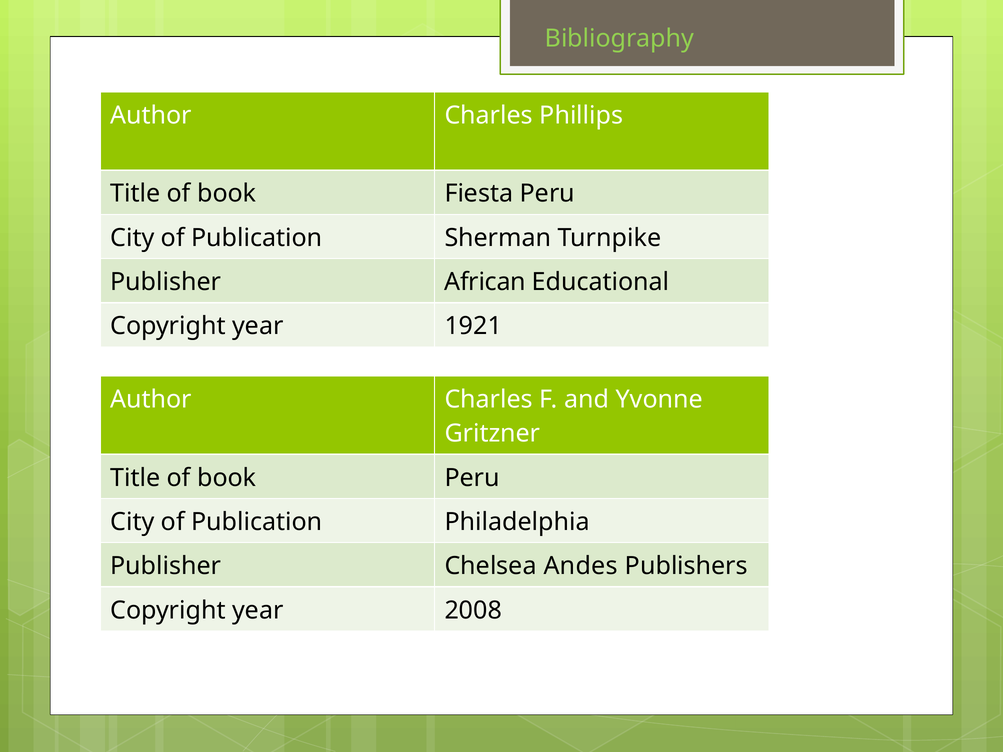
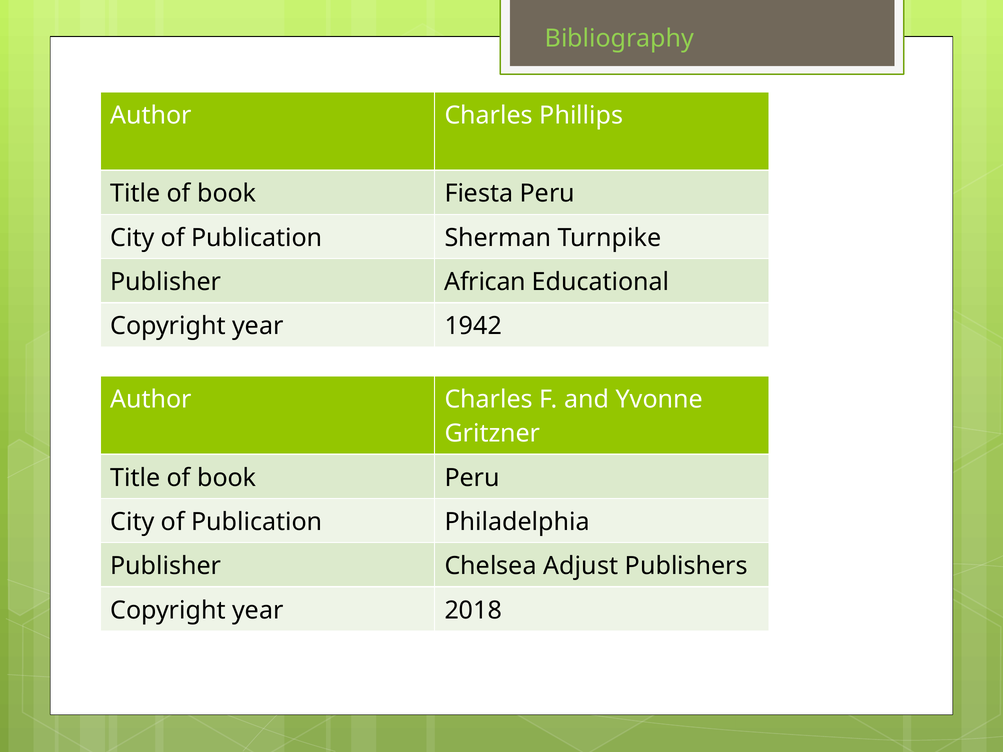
1921: 1921 -> 1942
Andes: Andes -> Adjust
2008: 2008 -> 2018
